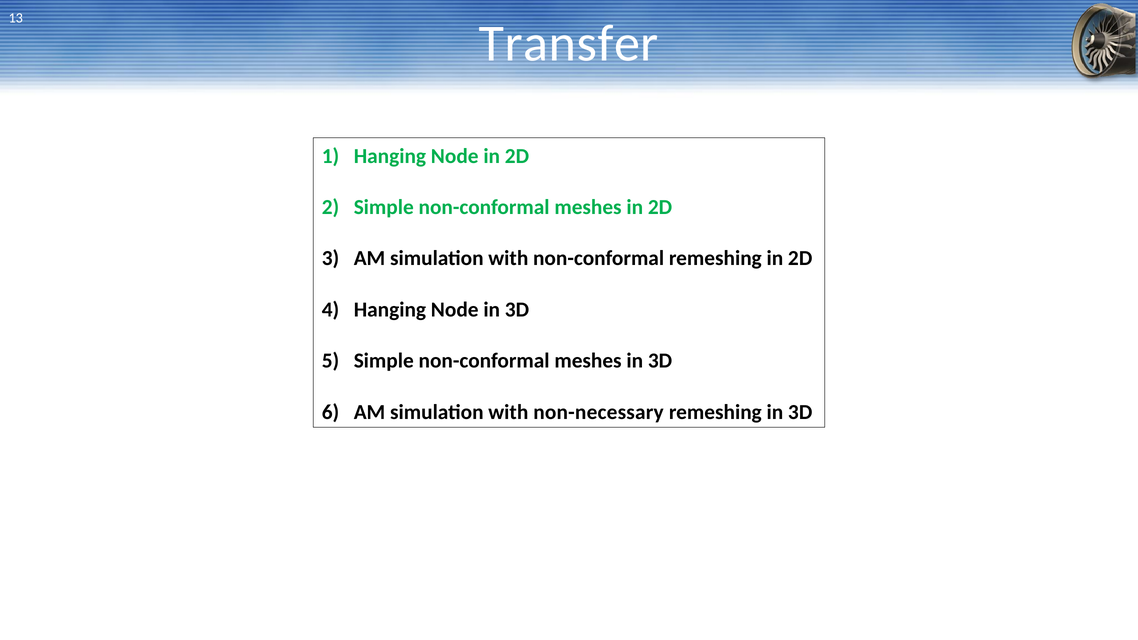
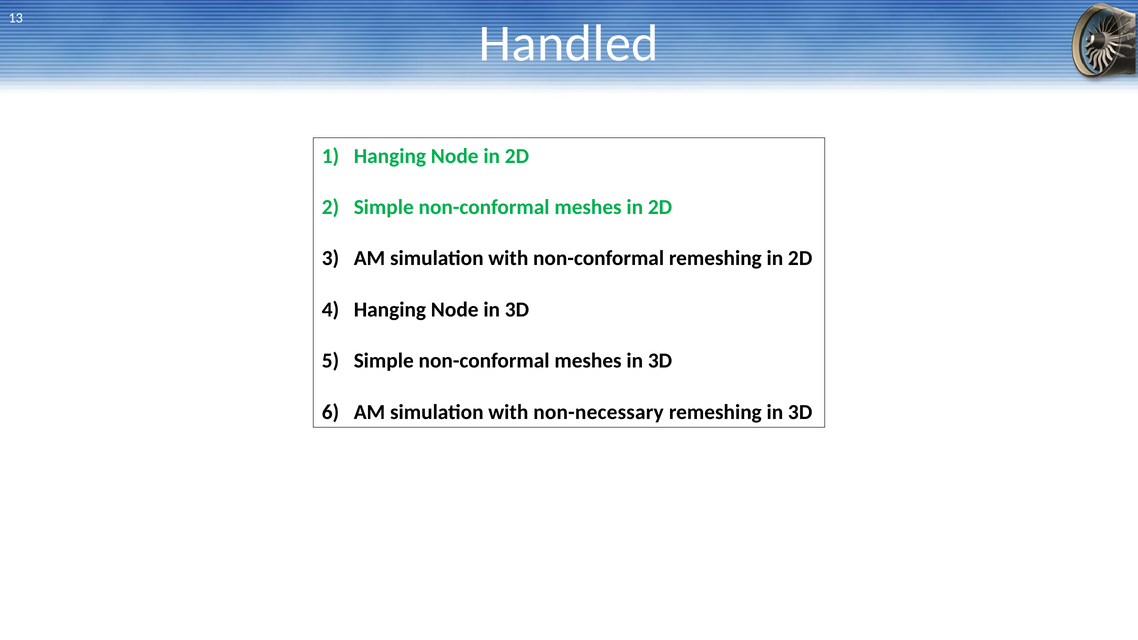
Transfer: Transfer -> Handled
